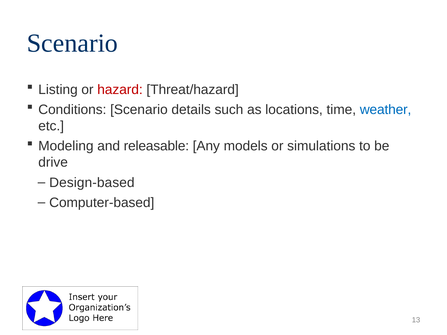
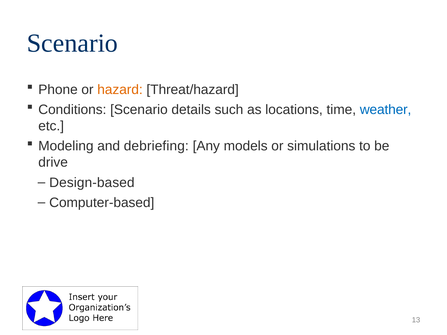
Listing: Listing -> Phone
hazard colour: red -> orange
releasable: releasable -> debriefing
